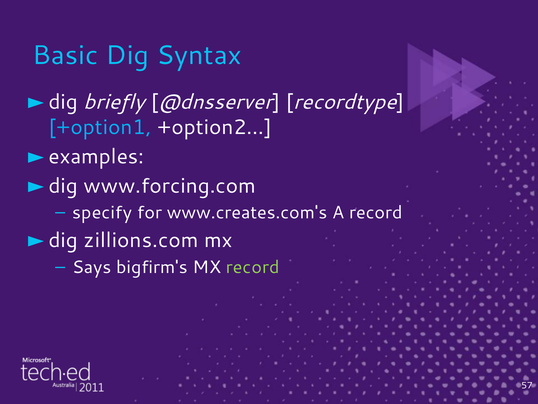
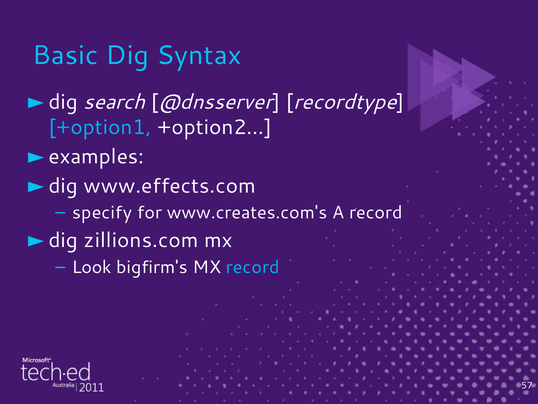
briefly: briefly -> search
www.forcing.com: www.forcing.com -> www.effects.com
Says: Says -> Look
record at (253, 267) colour: light green -> light blue
